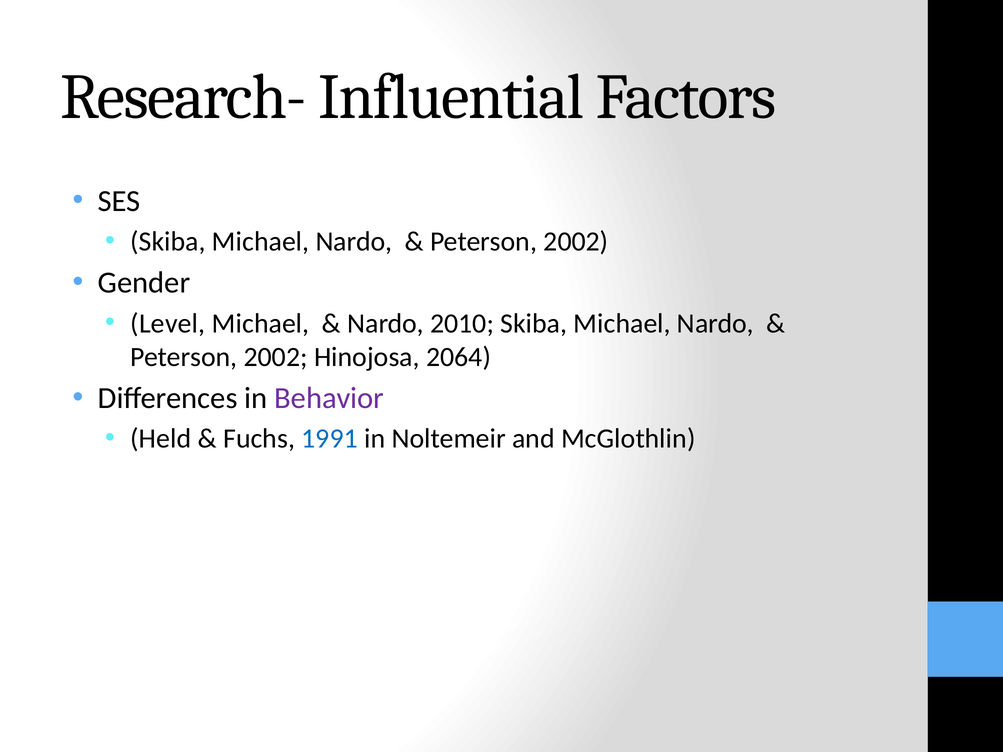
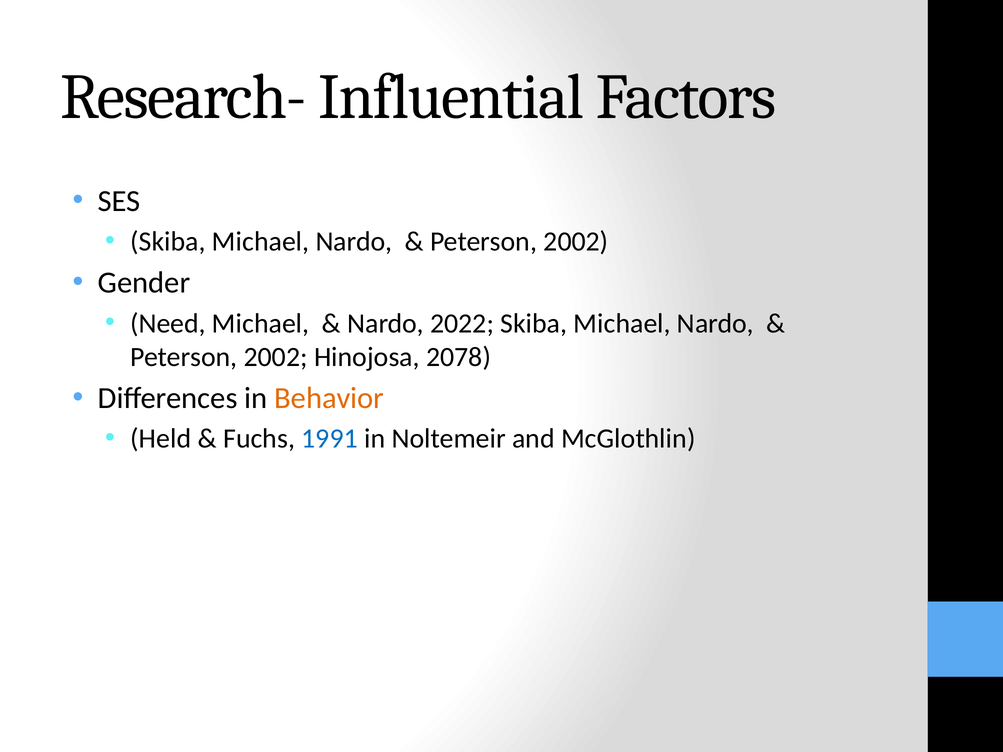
Level: Level -> Need
2010: 2010 -> 2022
2064: 2064 -> 2078
Behavior colour: purple -> orange
